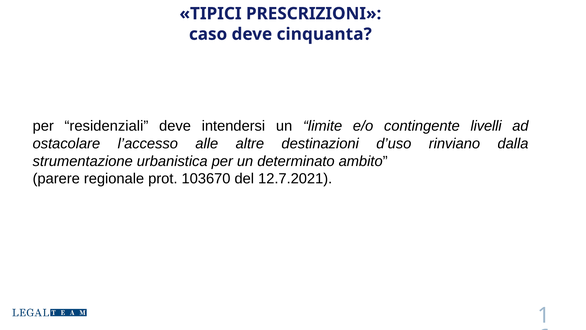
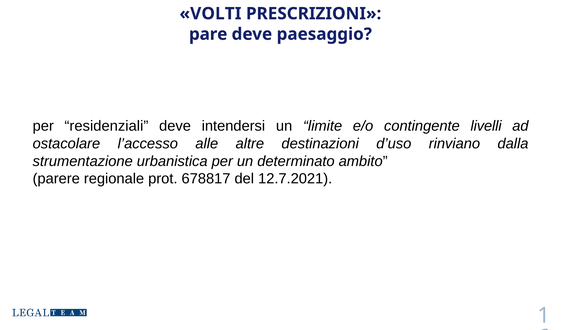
TIPICI: TIPICI -> VOLTI
caso: caso -> pare
cinquanta: cinquanta -> paesaggio
103670: 103670 -> 678817
